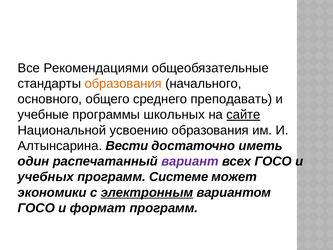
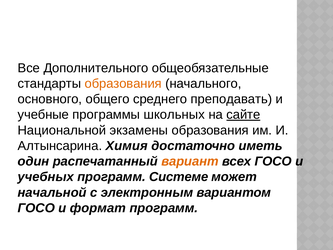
Рекомендациями: Рекомендациями -> Дополнительного
усвоению: усвоению -> экзамены
Вести: Вести -> Химия
вариант colour: purple -> orange
экономики: экономики -> начальной
электронным underline: present -> none
